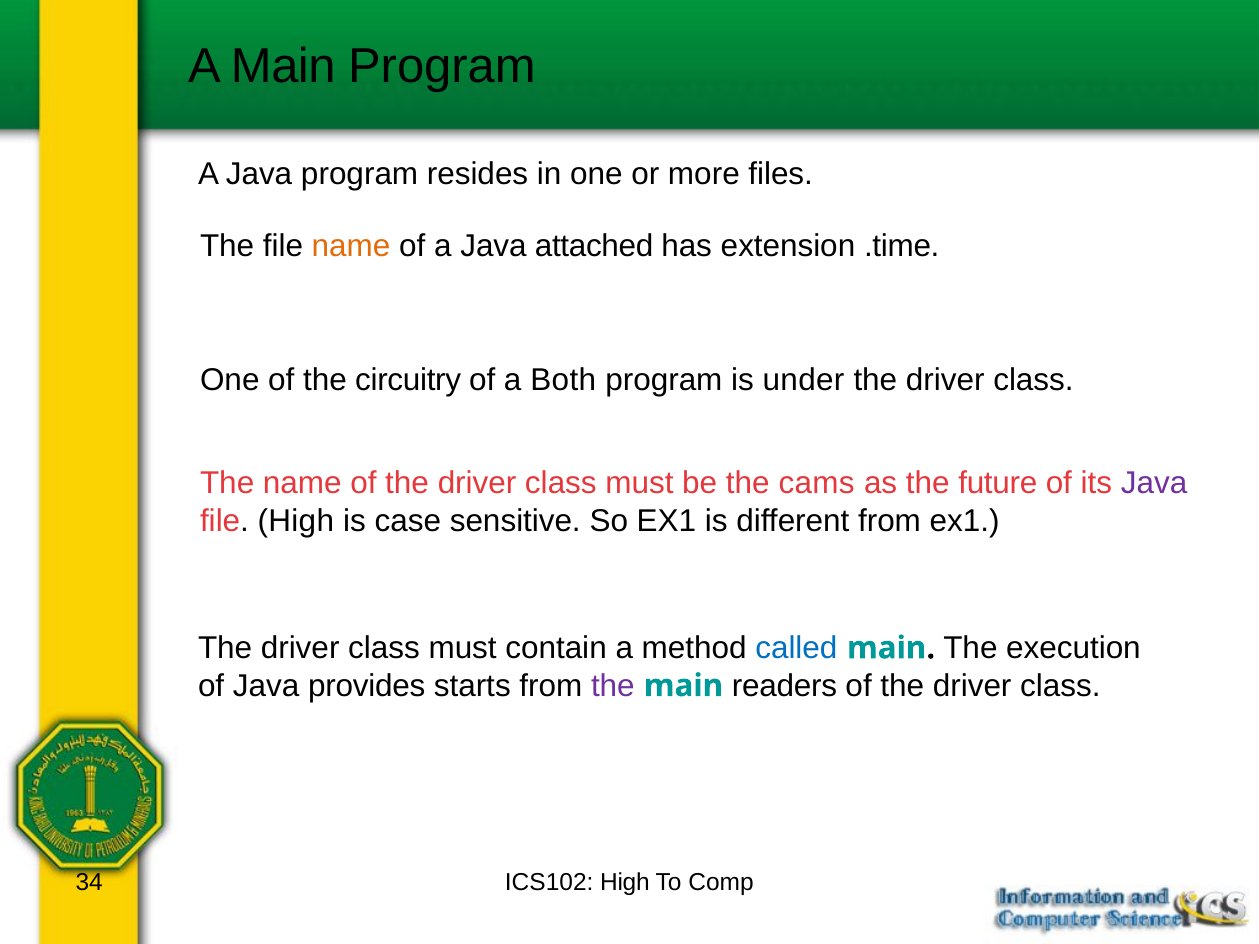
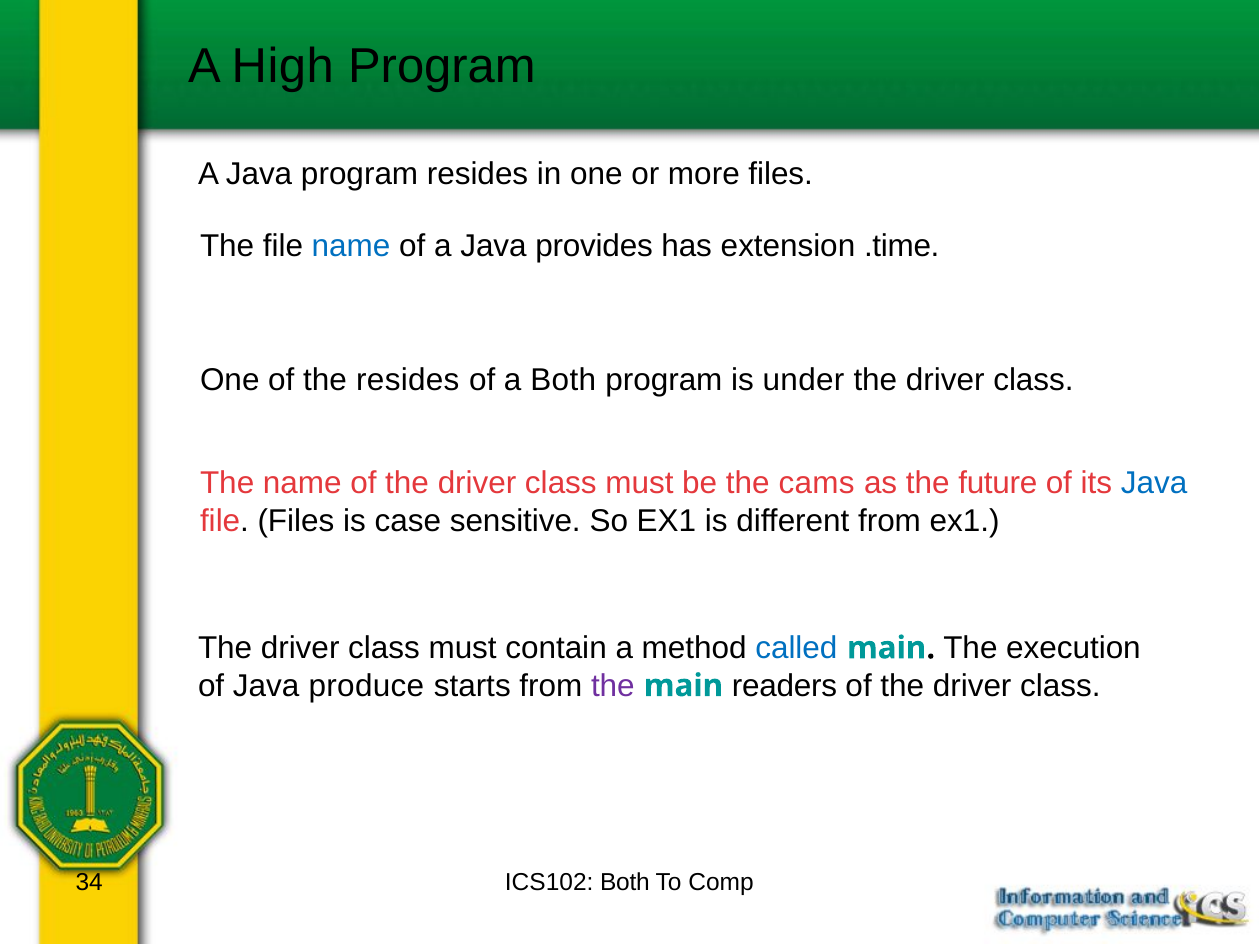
A Main: Main -> High
name at (351, 246) colour: orange -> blue
attached: attached -> provides
the circuitry: circuitry -> resides
Java at (1154, 483) colour: purple -> blue
file High: High -> Files
provides: provides -> produce
ICS102 High: High -> Both
